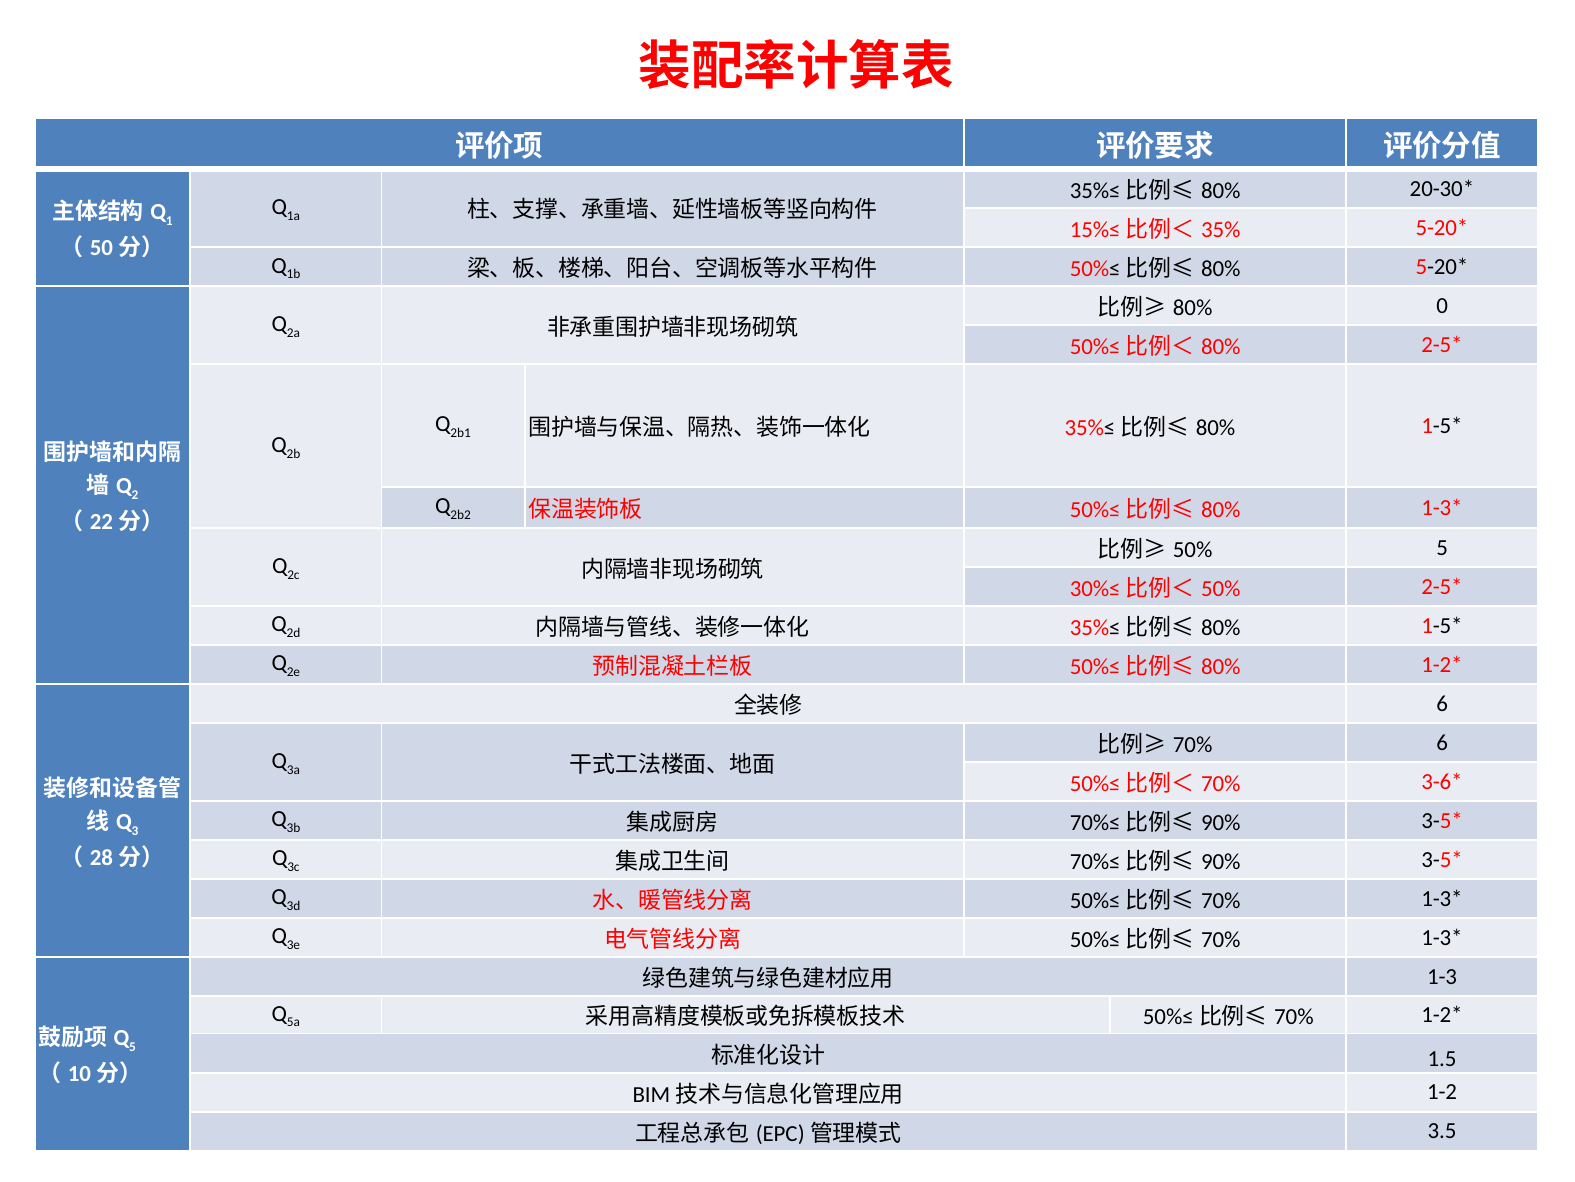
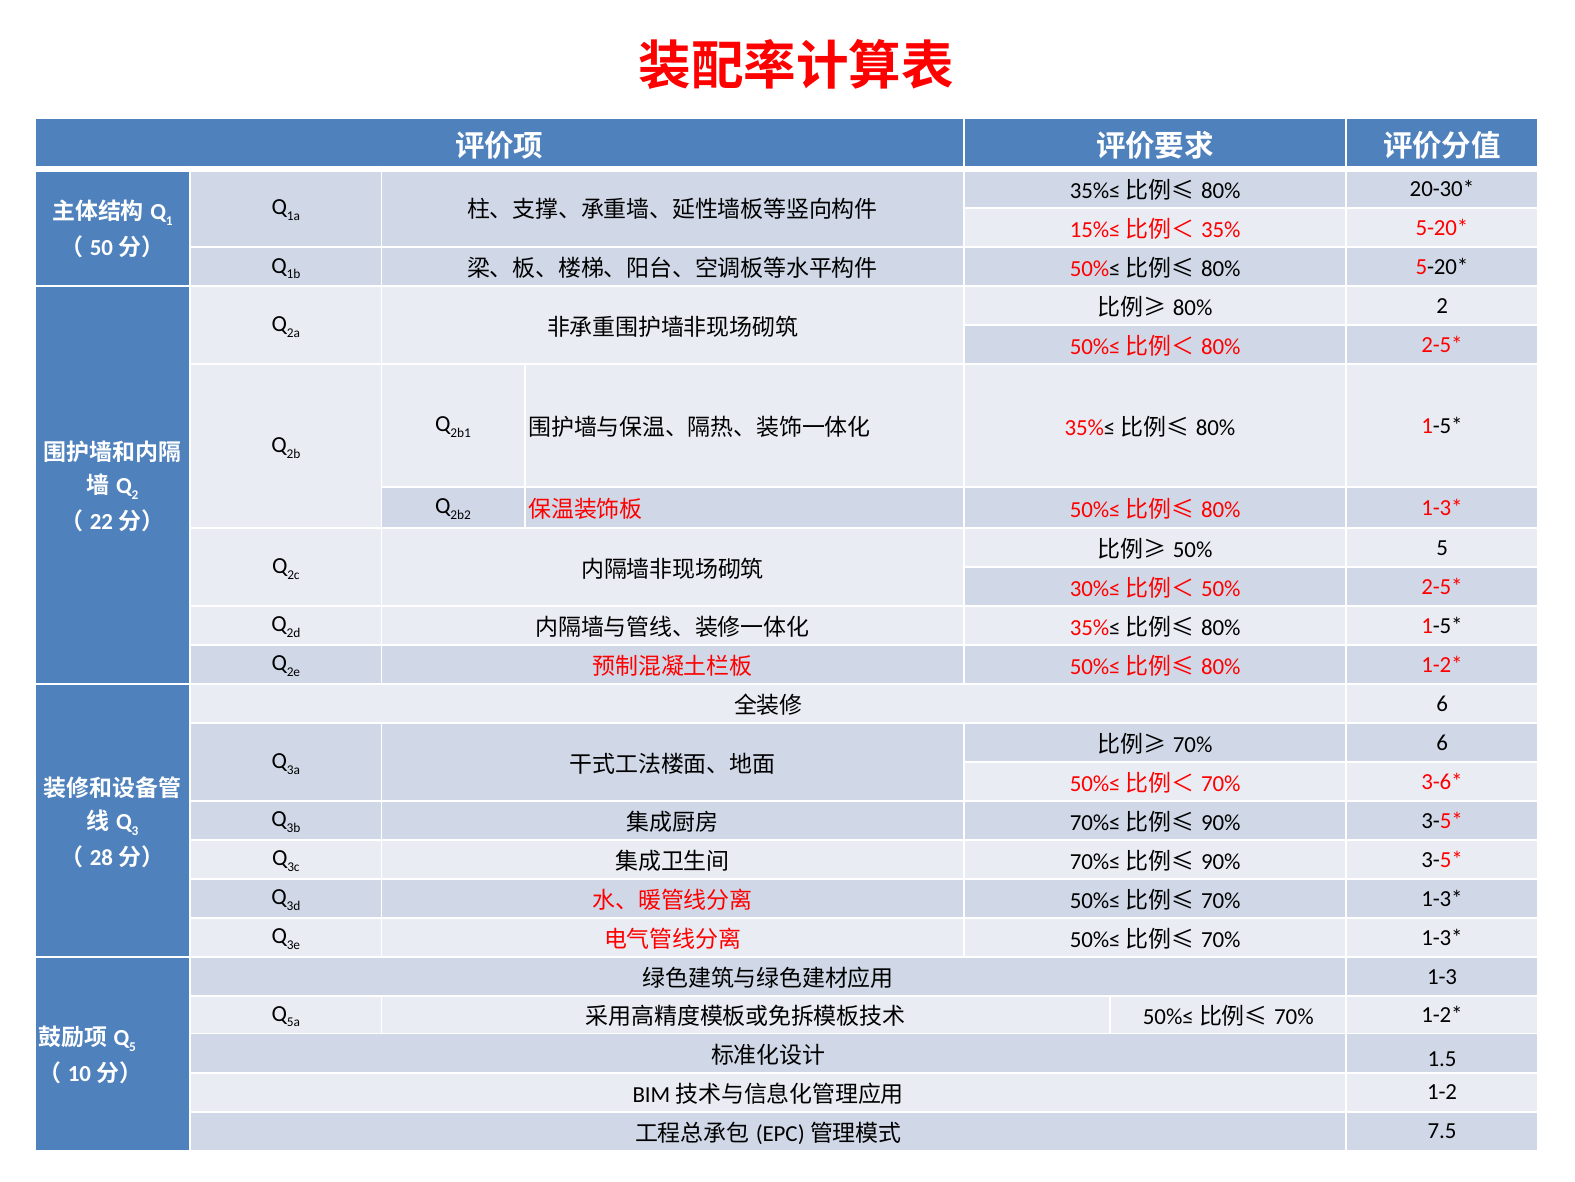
0 at (1442, 306): 0 -> 2
3.5: 3.5 -> 7.5
